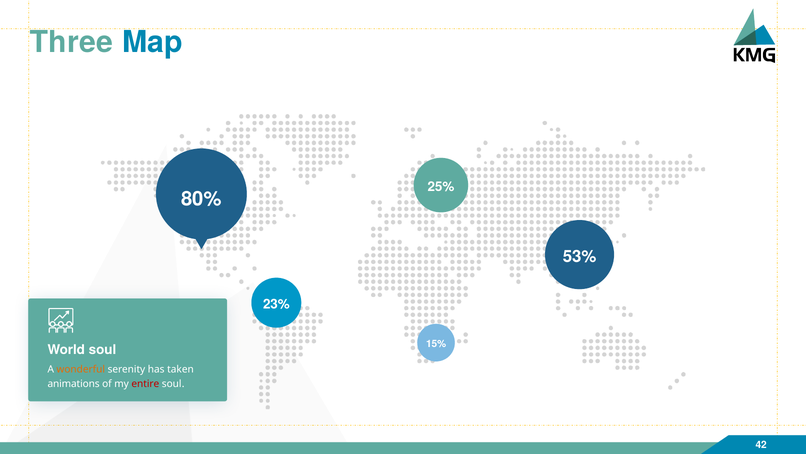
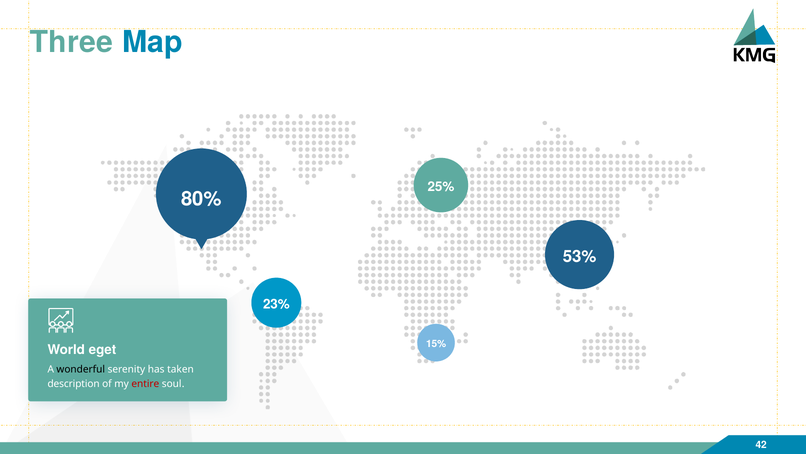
World soul: soul -> eget
wonderful colour: orange -> black
animations: animations -> description
